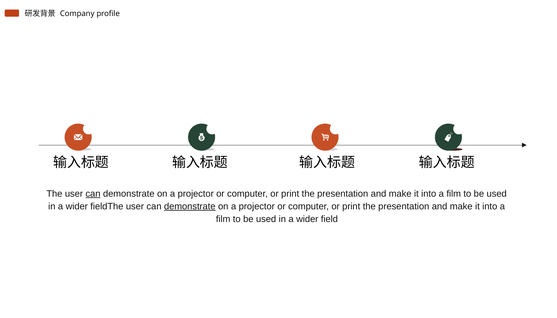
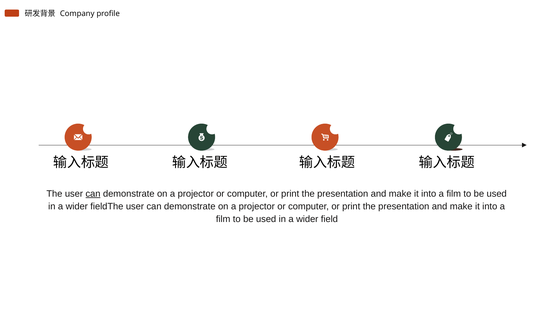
demonstrate at (190, 206) underline: present -> none
